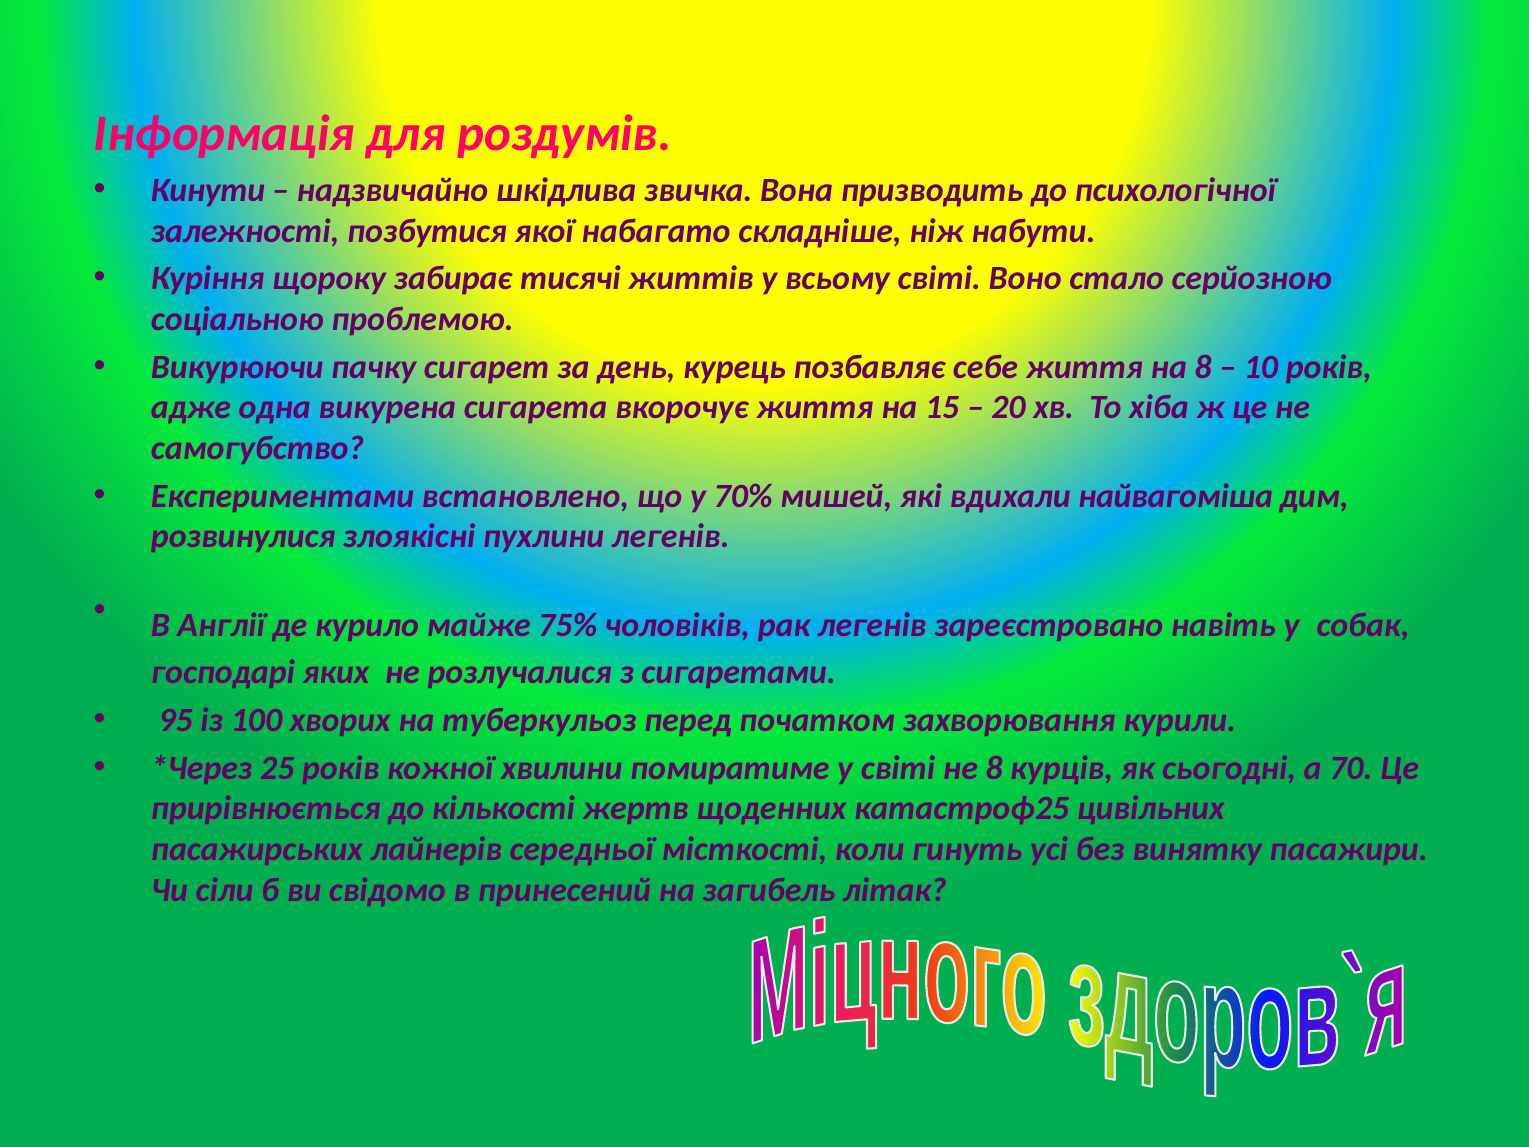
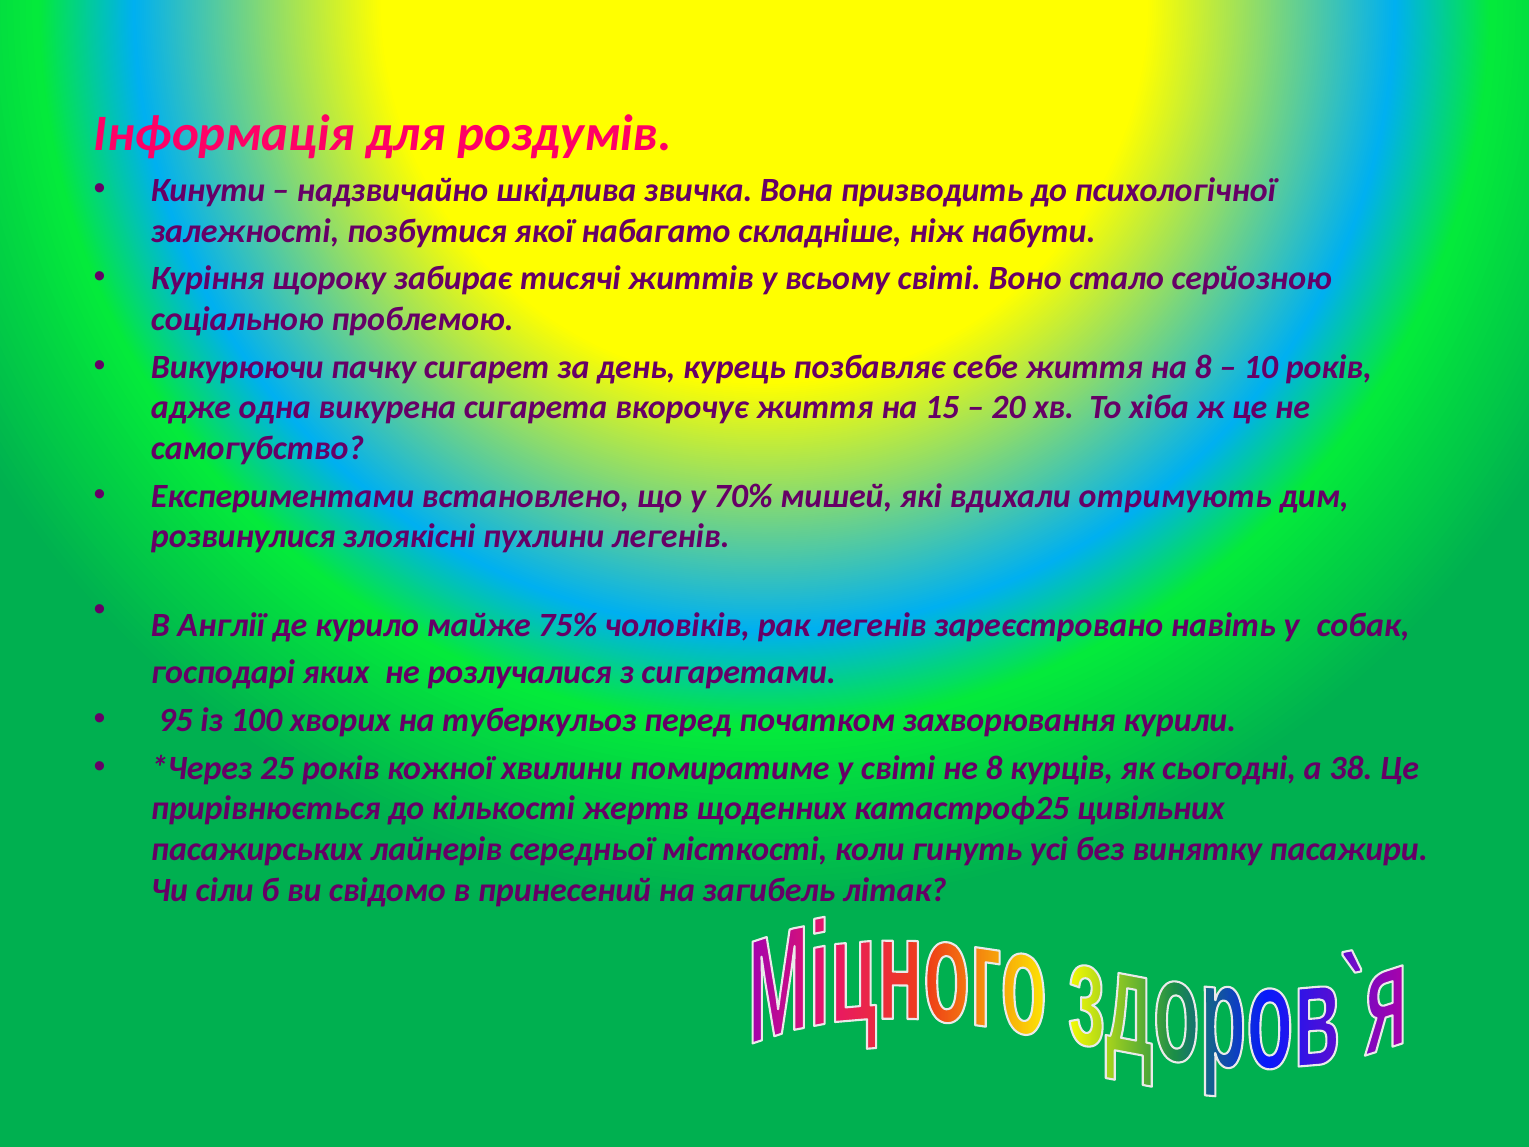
найвагоміша: найвагоміша -> отримують
70: 70 -> 38
